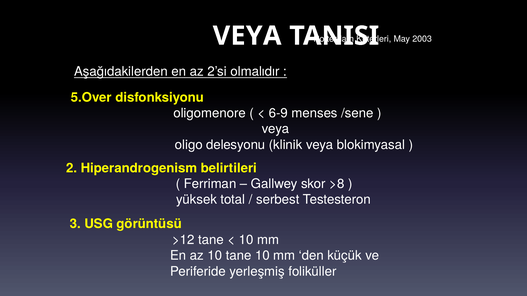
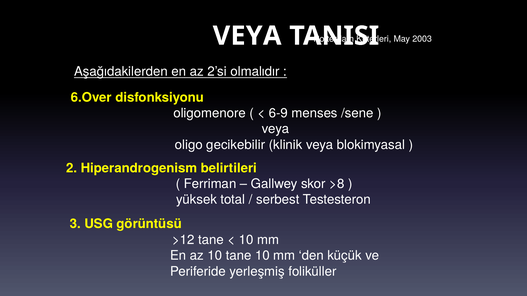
5.Over: 5.Over -> 6.Over
delesyonu: delesyonu -> gecikebilir
